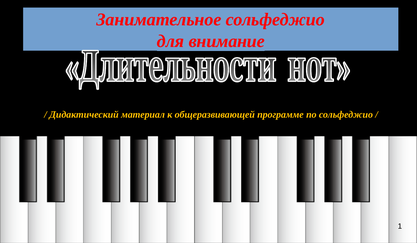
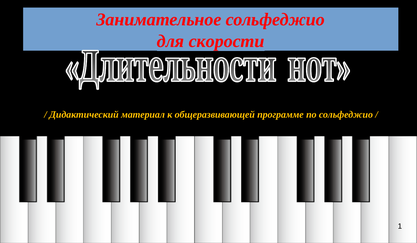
внимание: внимание -> скорости
